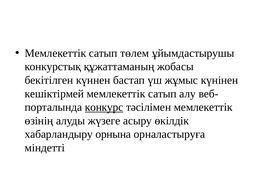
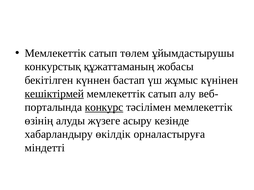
кешіктірмей underline: none -> present
өкілдік: өкілдік -> кезінде
орнына: орнына -> өкілдік
